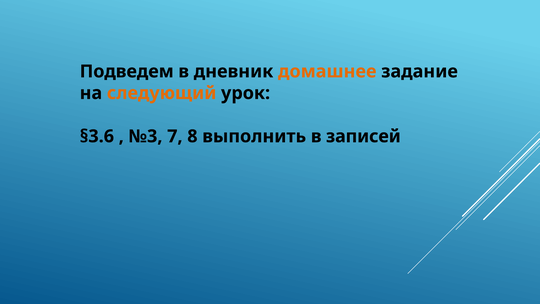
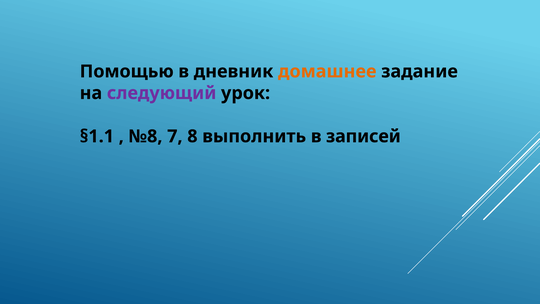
Подведем: Подведем -> Помощью
следующий colour: orange -> purple
§3.6: §3.6 -> §1.1
№3: №3 -> №8
